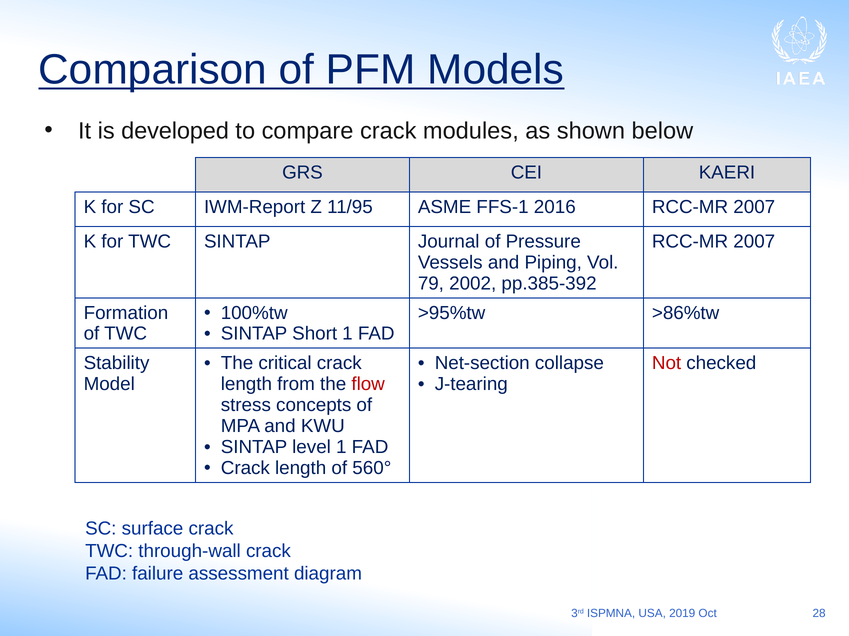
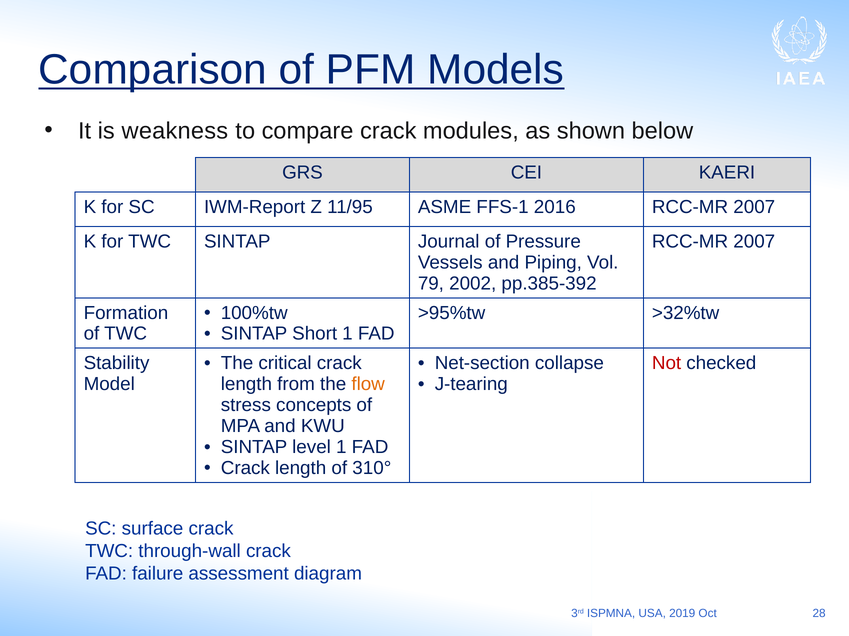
developed: developed -> weakness
>86%tw: >86%tw -> >32%tw
flow colour: red -> orange
560°: 560° -> 310°
